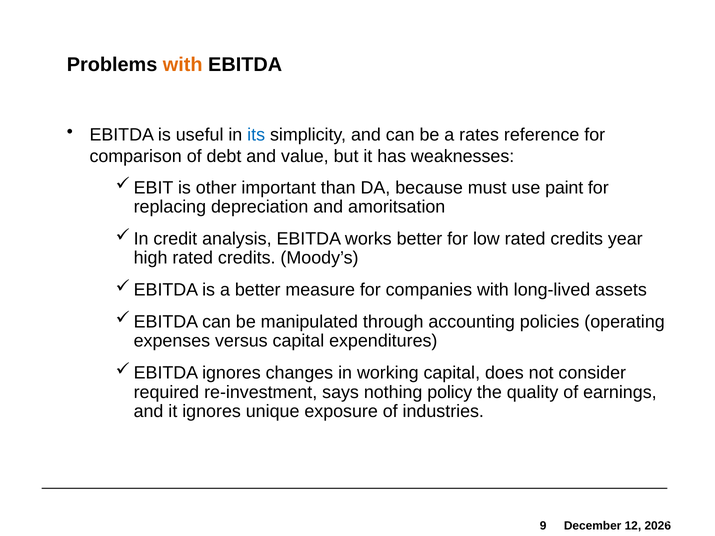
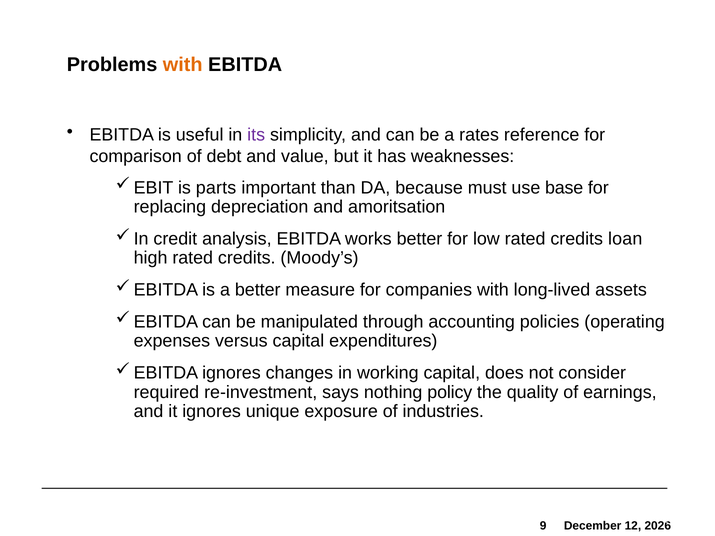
its colour: blue -> purple
other: other -> parts
paint: paint -> base
year: year -> loan
